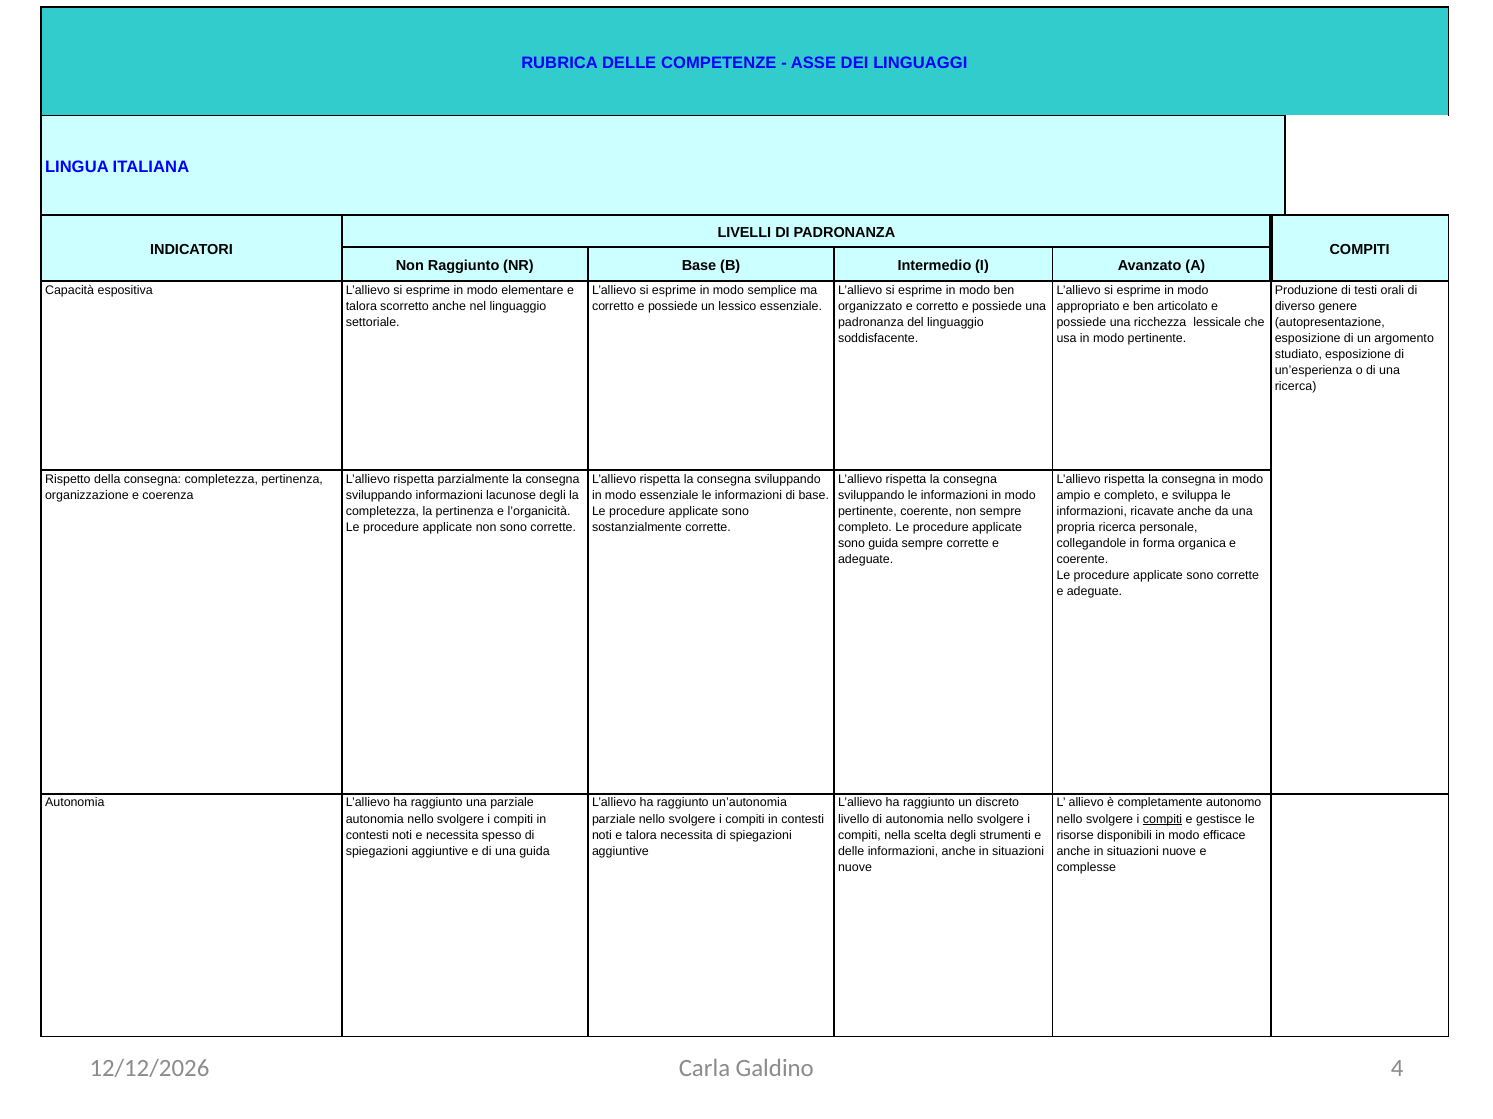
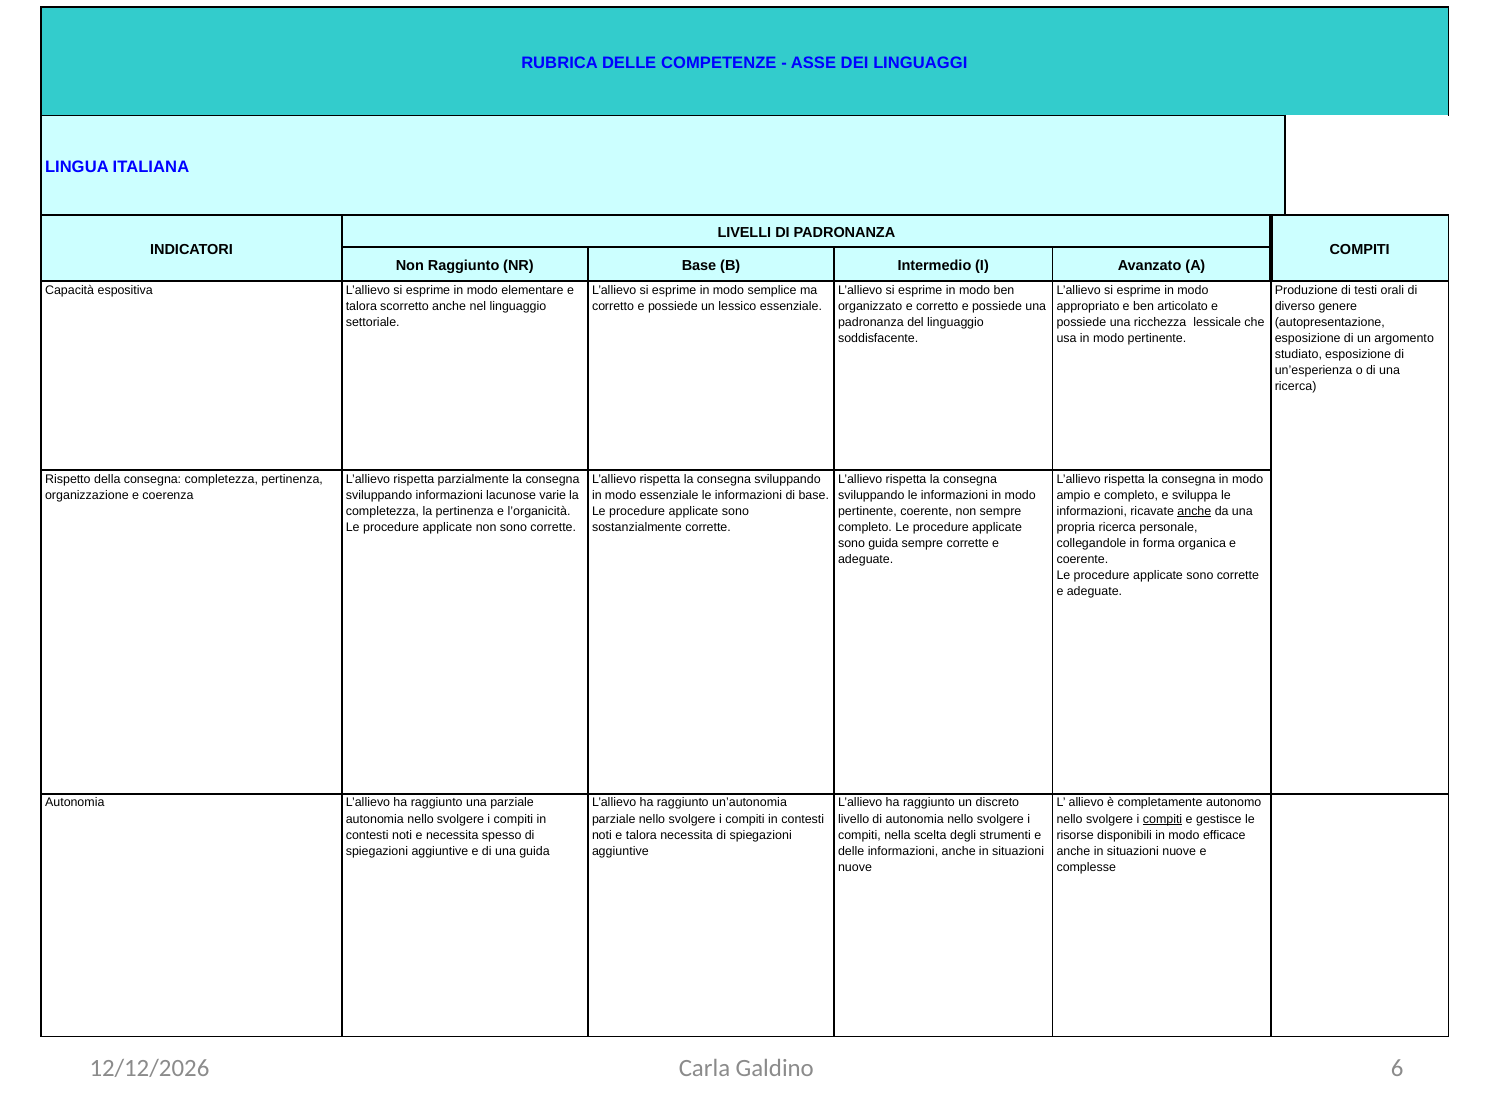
lacunose degli: degli -> varie
anche at (1194, 511) underline: none -> present
4: 4 -> 6
